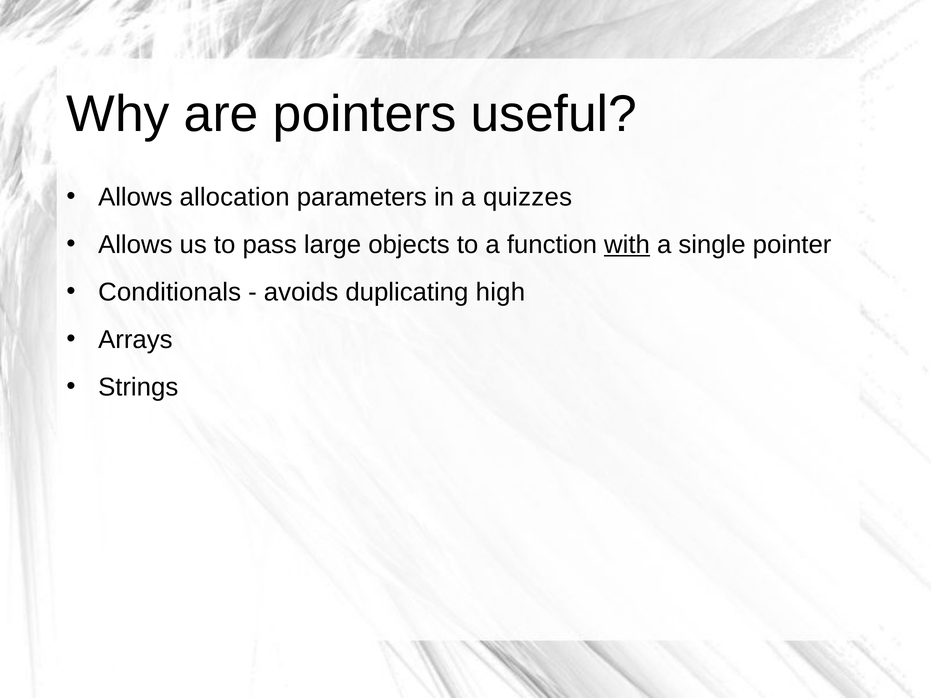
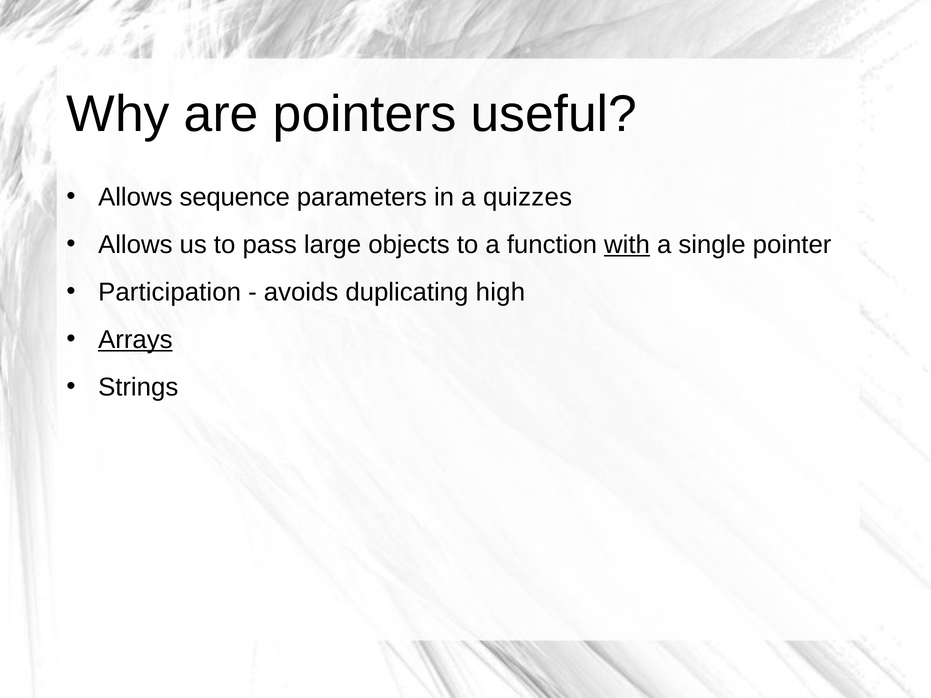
allocation: allocation -> sequence
Conditionals: Conditionals -> Participation
Arrays underline: none -> present
